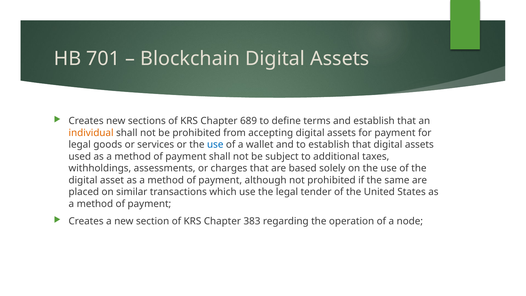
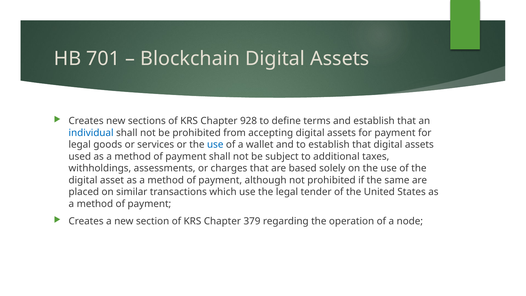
689: 689 -> 928
individual colour: orange -> blue
383: 383 -> 379
